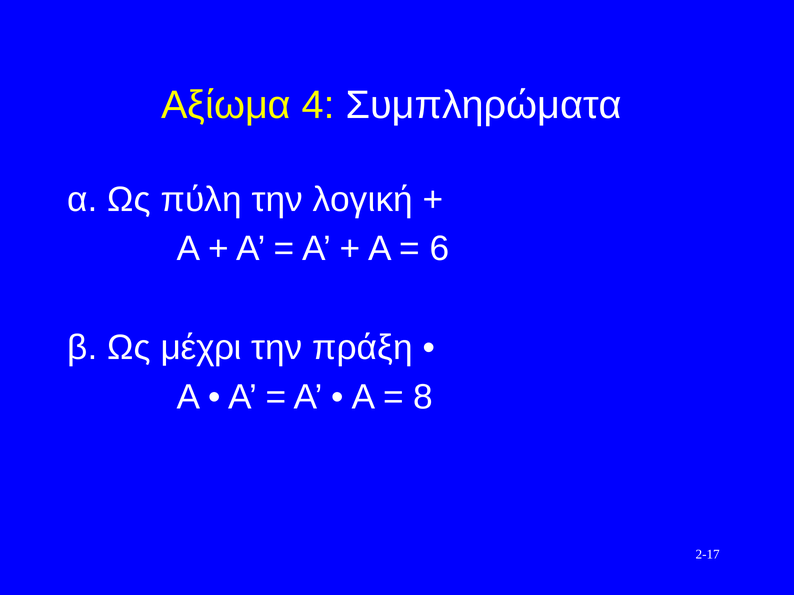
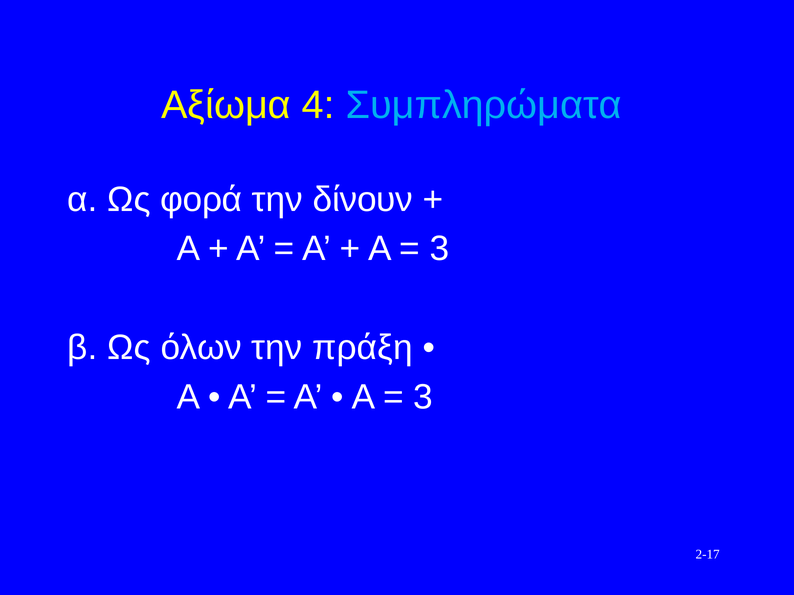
Συμπληρώματα colour: white -> light blue
πύλη: πύλη -> φορά
λογική: λογική -> δίνουν
6 at (440, 249): 6 -> 3
μέχρι: μέχρι -> όλων
8 at (423, 397): 8 -> 3
